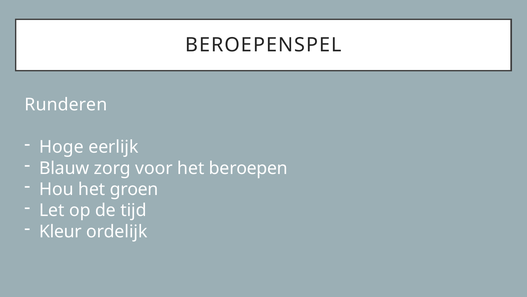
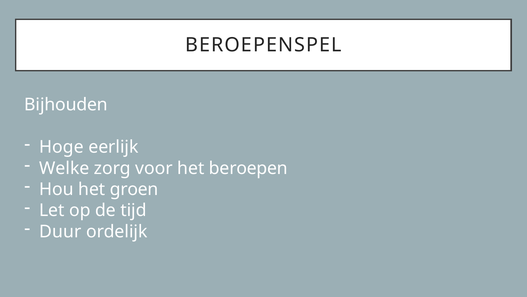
Runderen: Runderen -> Bijhouden
Blauw: Blauw -> Welke
Kleur: Kleur -> Duur
